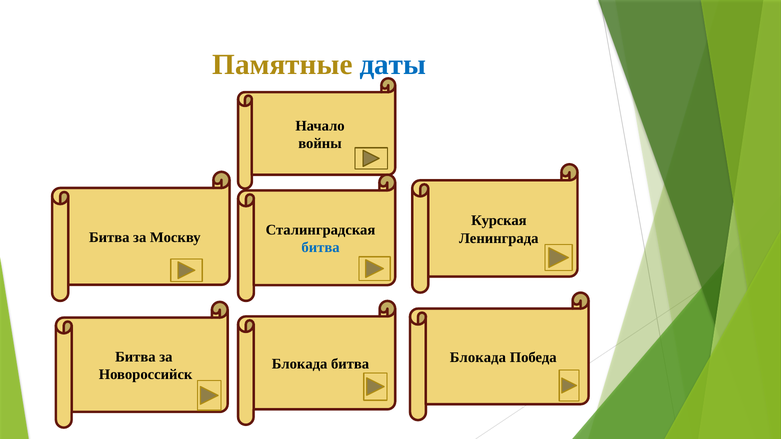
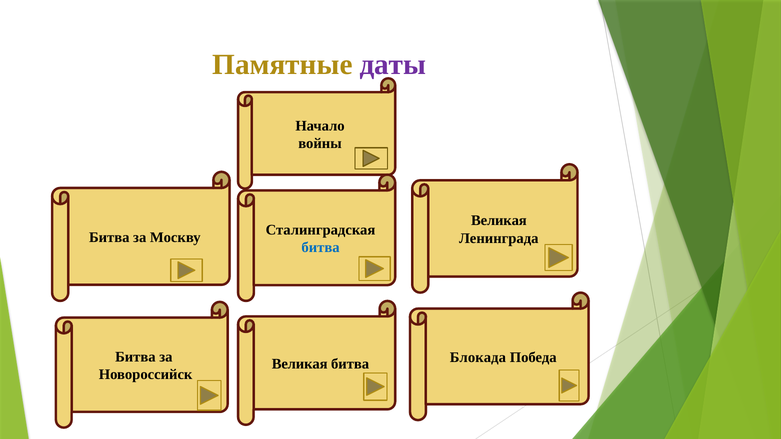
даты colour: blue -> purple
Курская at (499, 221): Курская -> Великая
Блокада at (300, 364): Блокада -> Великая
